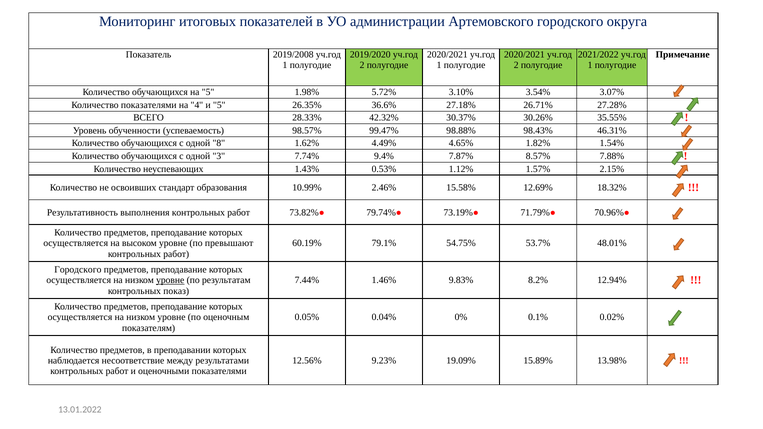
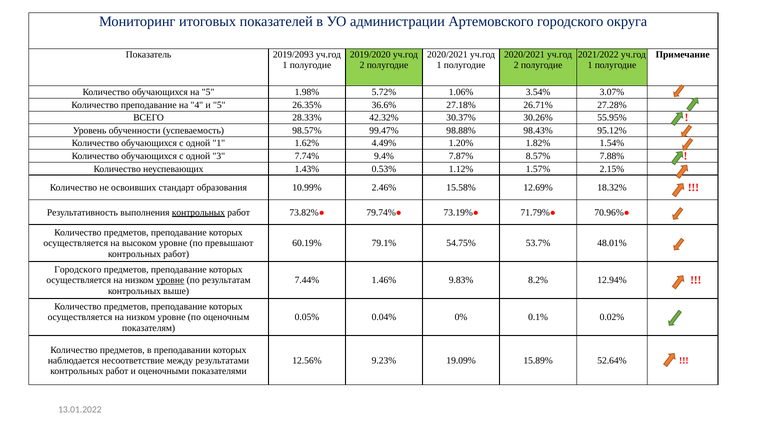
2019/2008: 2019/2008 -> 2019/2093
3.10%: 3.10% -> 1.06%
Количество показателями: показателями -> преподавание
35.55%: 35.55% -> 55.95%
46.31%: 46.31% -> 95.12%
одной 8: 8 -> 1
4.65%: 4.65% -> 1.20%
контрольных at (198, 213) underline: none -> present
показ: показ -> выше
13.98%: 13.98% -> 52.64%
